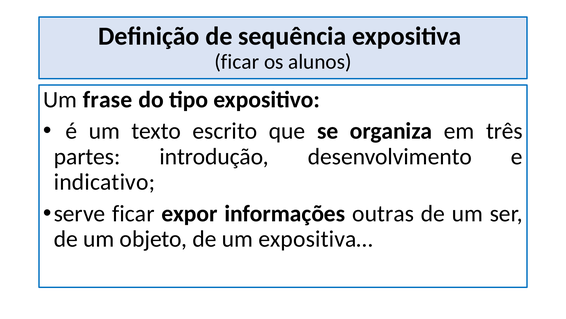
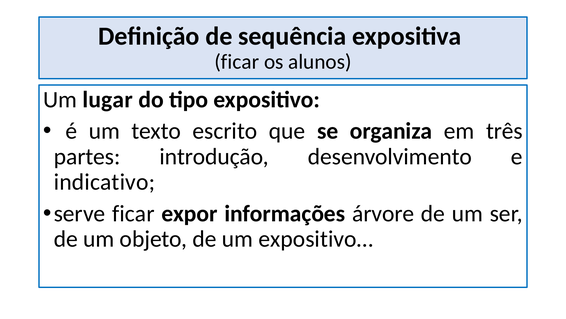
frase: frase -> lugar
outras: outras -> árvore
expositiva…: expositiva… -> expositivo…
